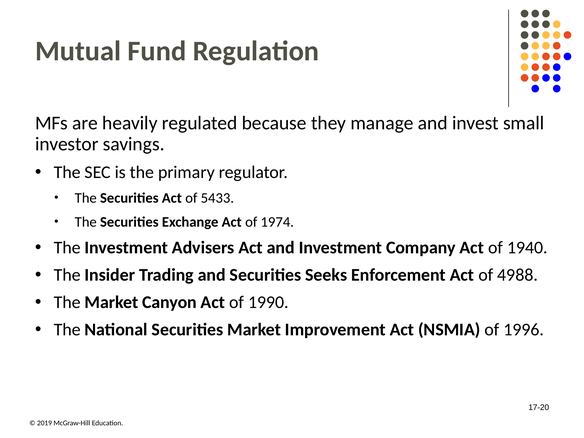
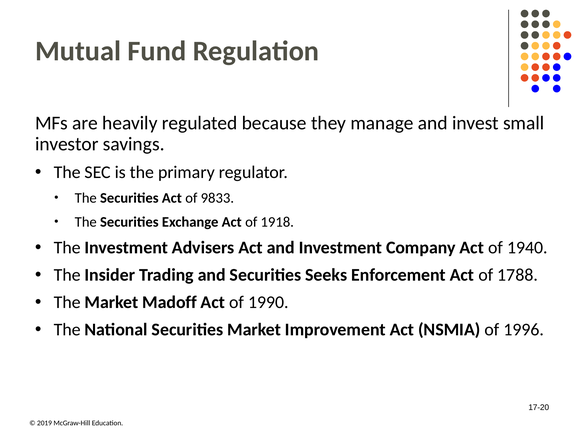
54: 54 -> 98
74: 74 -> 18
49: 49 -> 17
Canyon: Canyon -> Madoff
